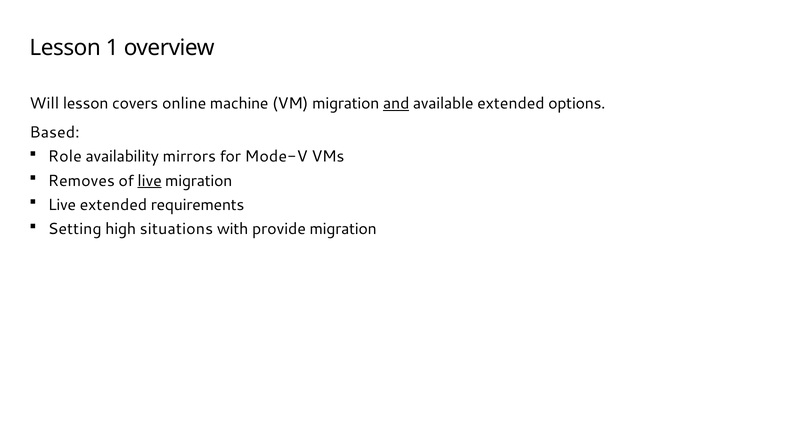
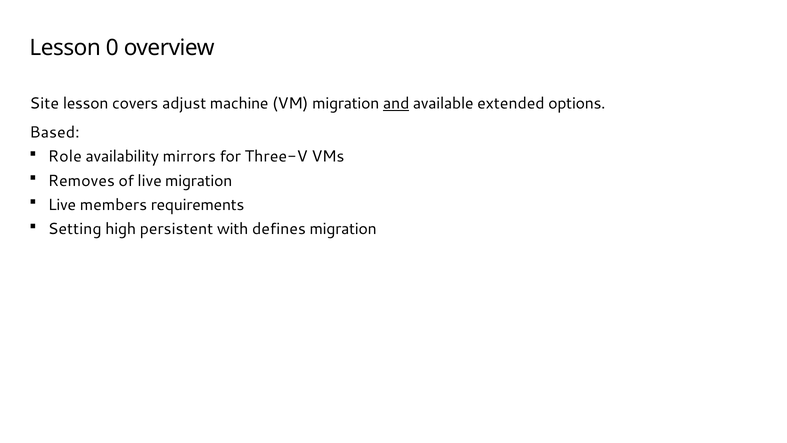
1: 1 -> 0
Will: Will -> Site
online: online -> adjust
Mode-V: Mode-V -> Three-V
live at (150, 181) underline: present -> none
Live extended: extended -> members
situations: situations -> persistent
provide: provide -> defines
